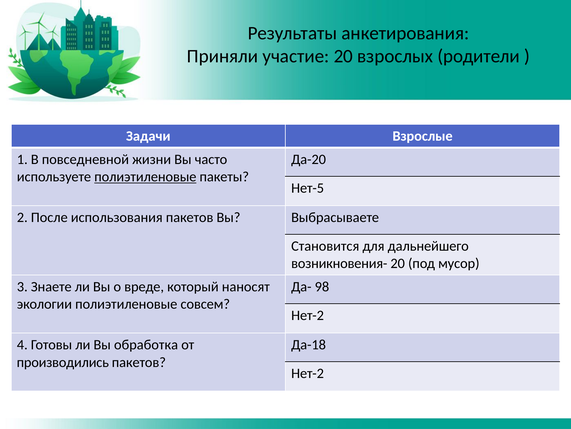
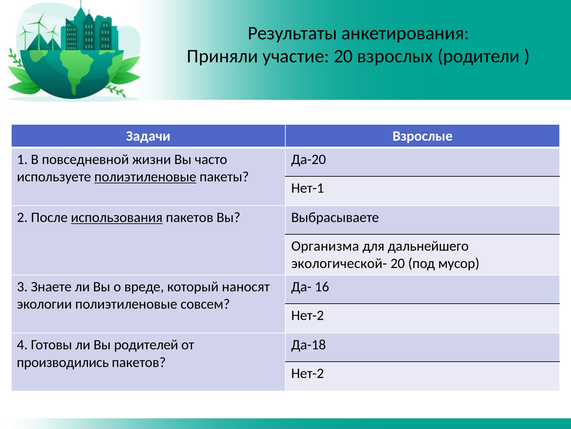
Нет-5: Нет-5 -> Нет-1
использования underline: none -> present
Становится: Становится -> Организма
возникновения-: возникновения- -> экологической-
98: 98 -> 16
обработка: обработка -> родителей
